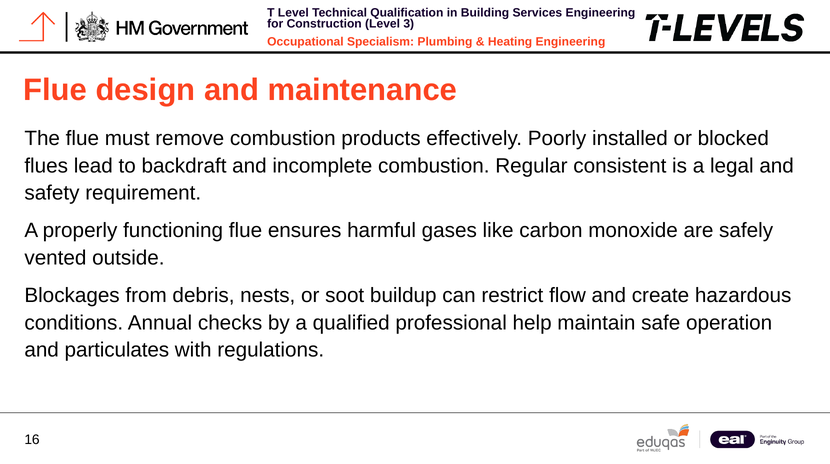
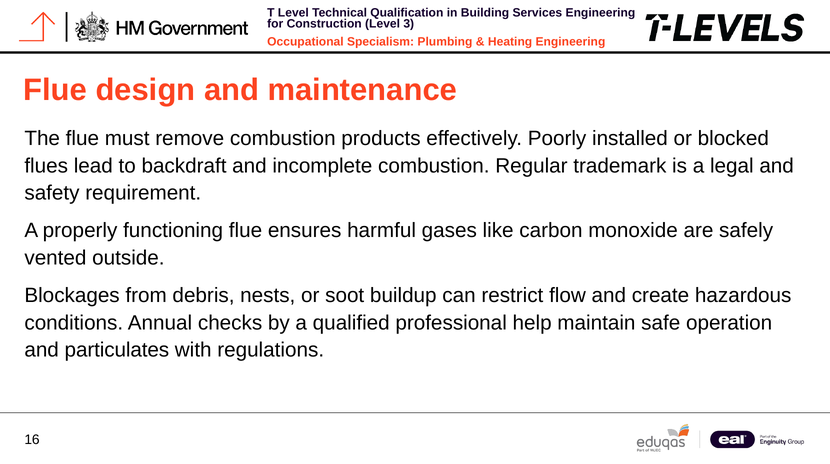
consistent: consistent -> trademark
